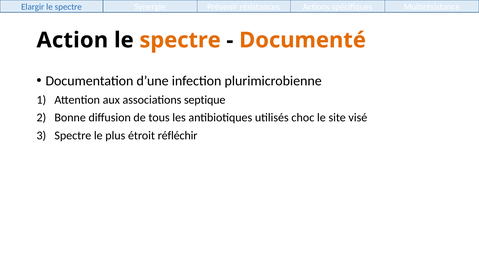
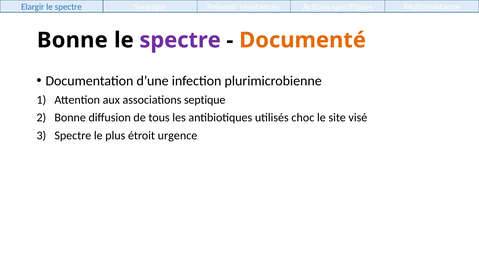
Action at (72, 40): Action -> Bonne
spectre at (180, 40) colour: orange -> purple
réfléchir: réfléchir -> urgence
